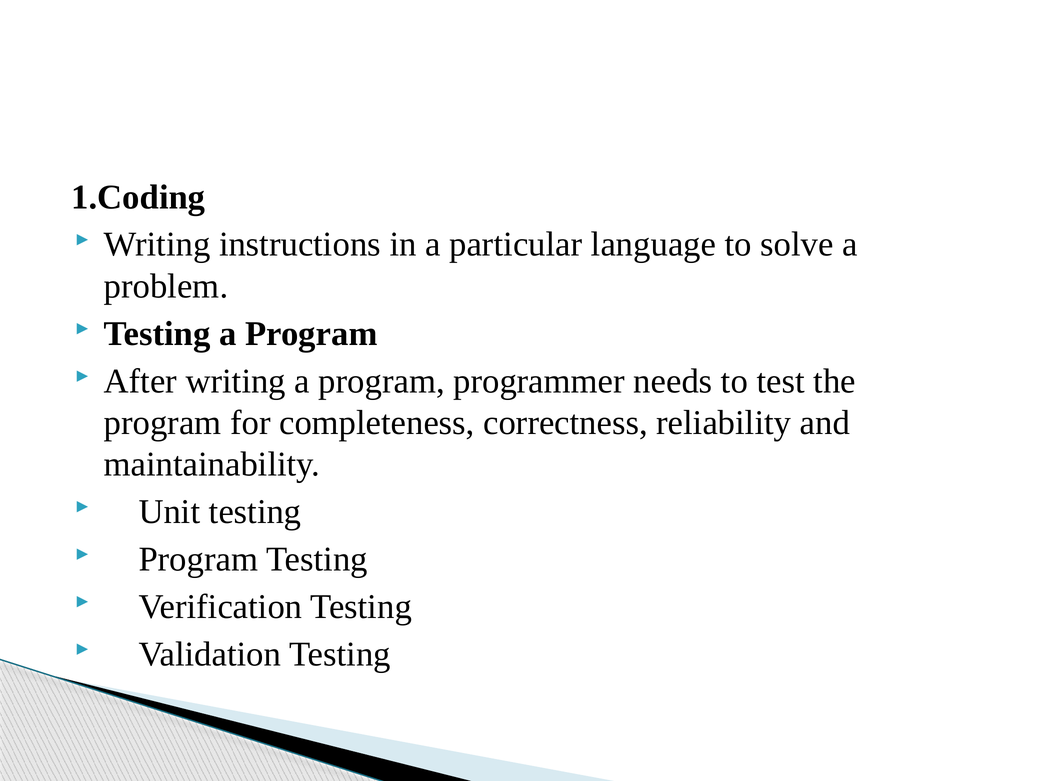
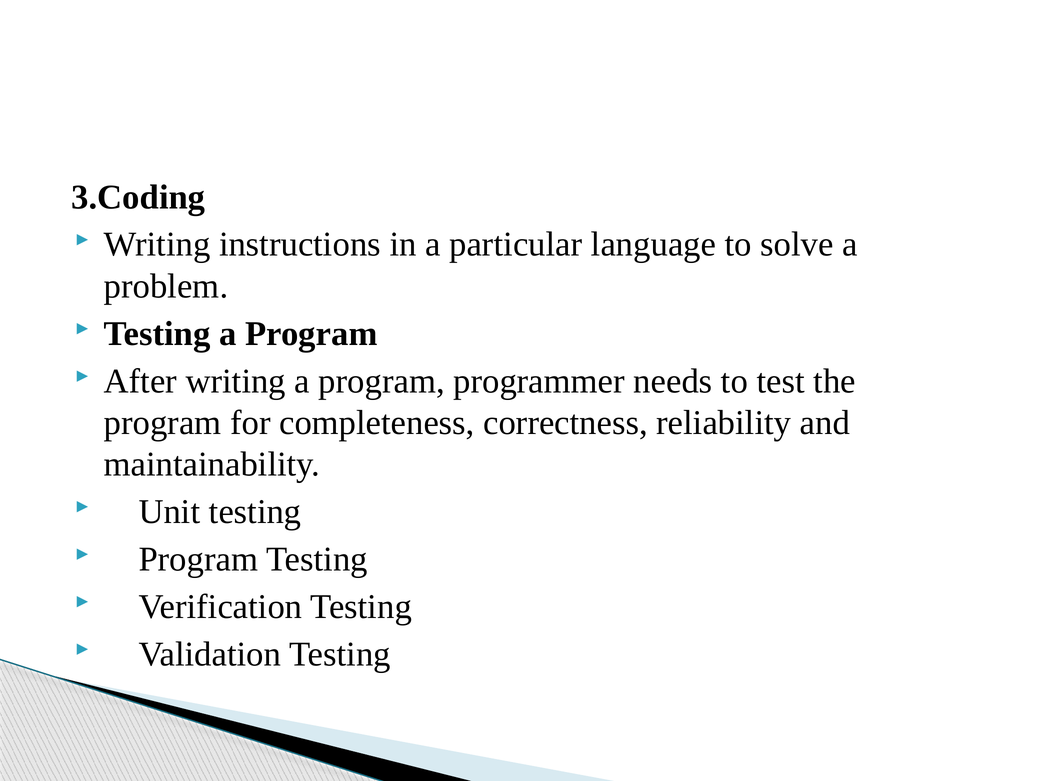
1.Coding: 1.Coding -> 3.Coding
